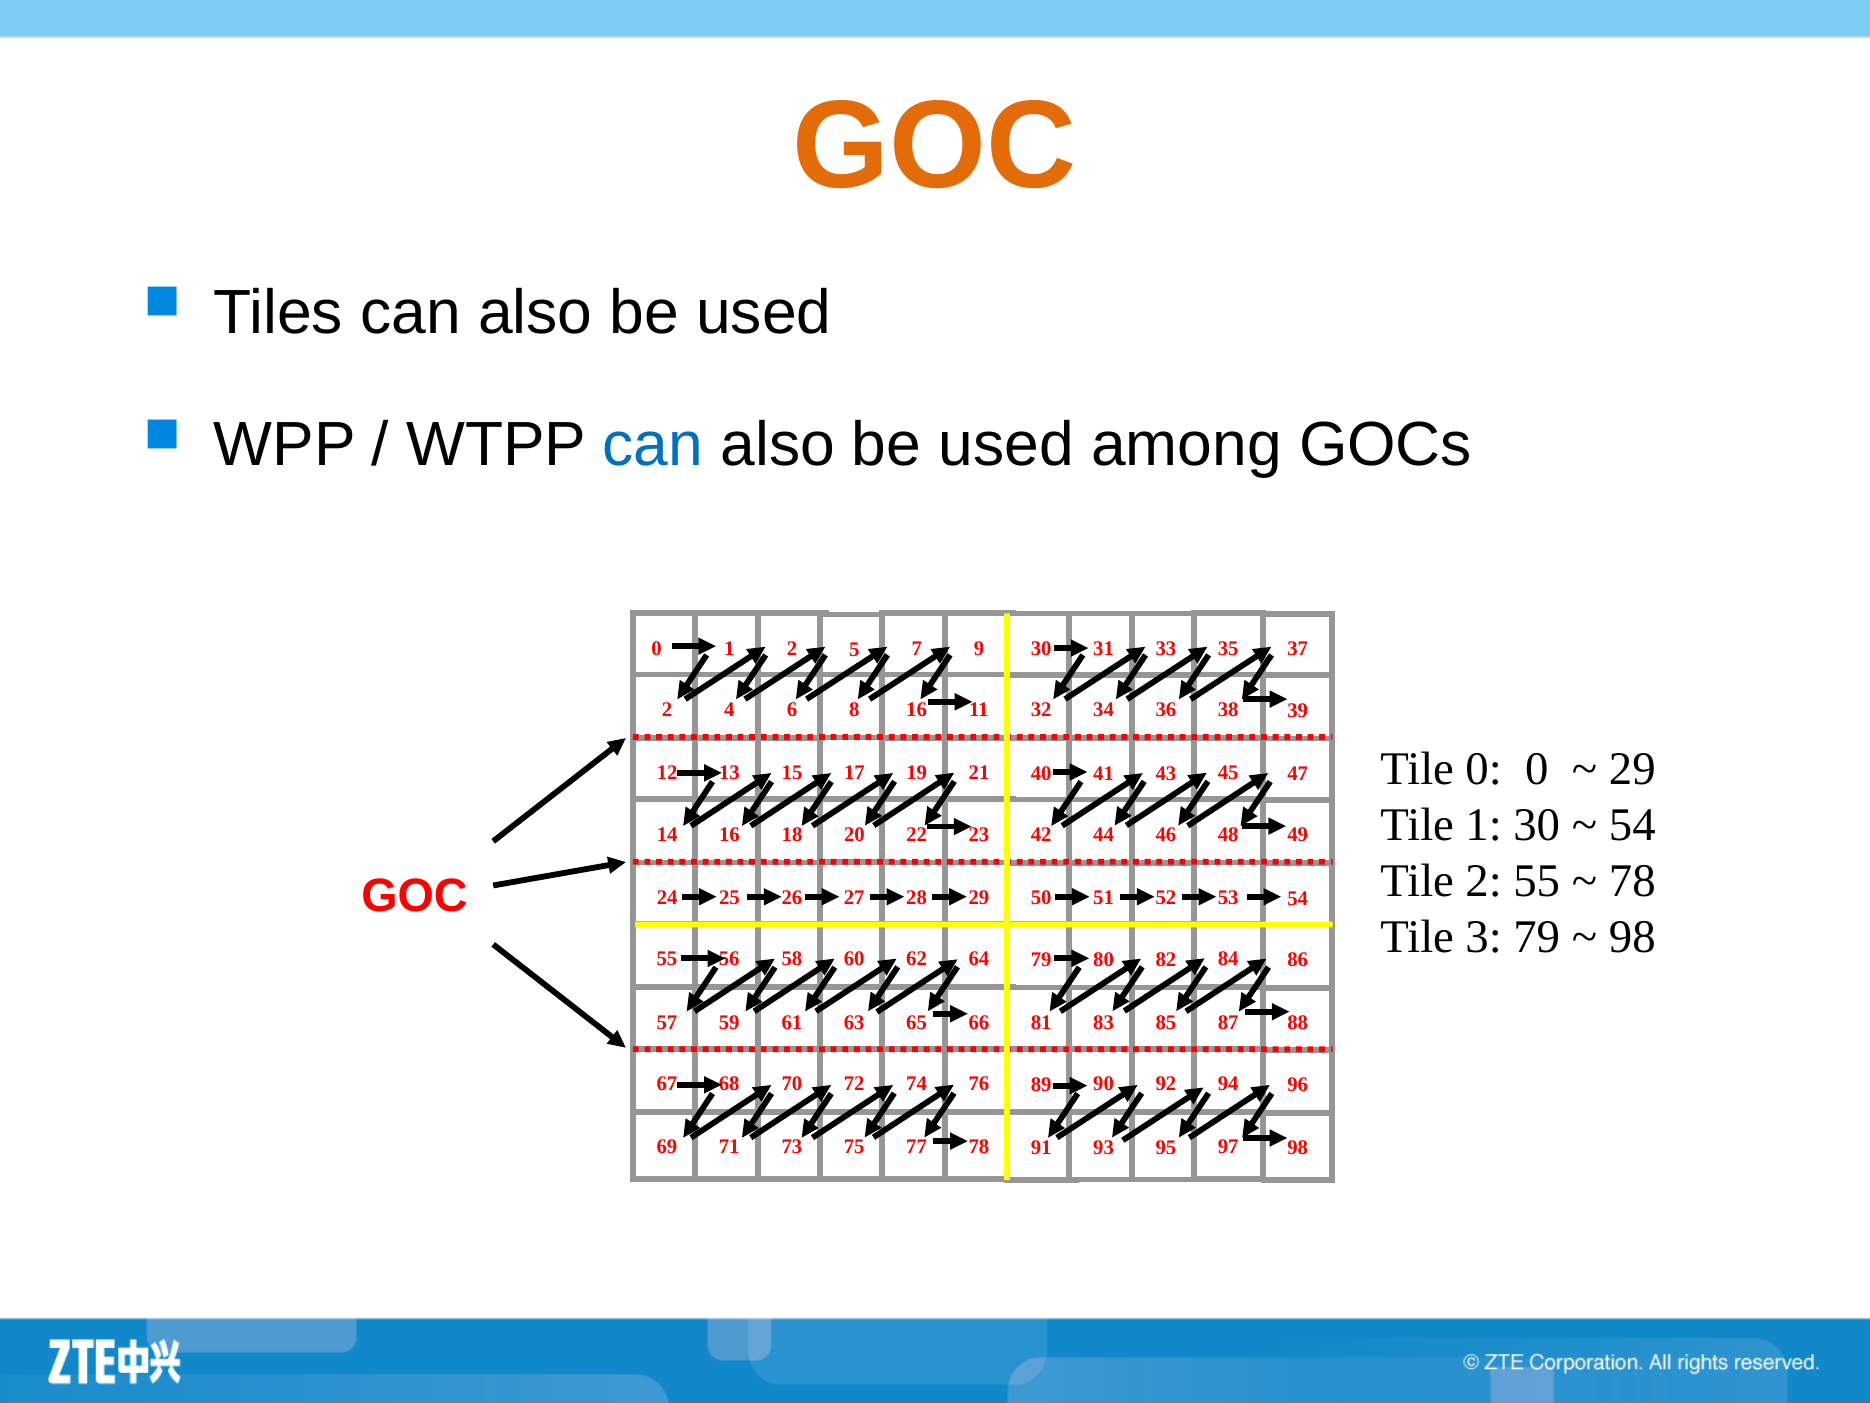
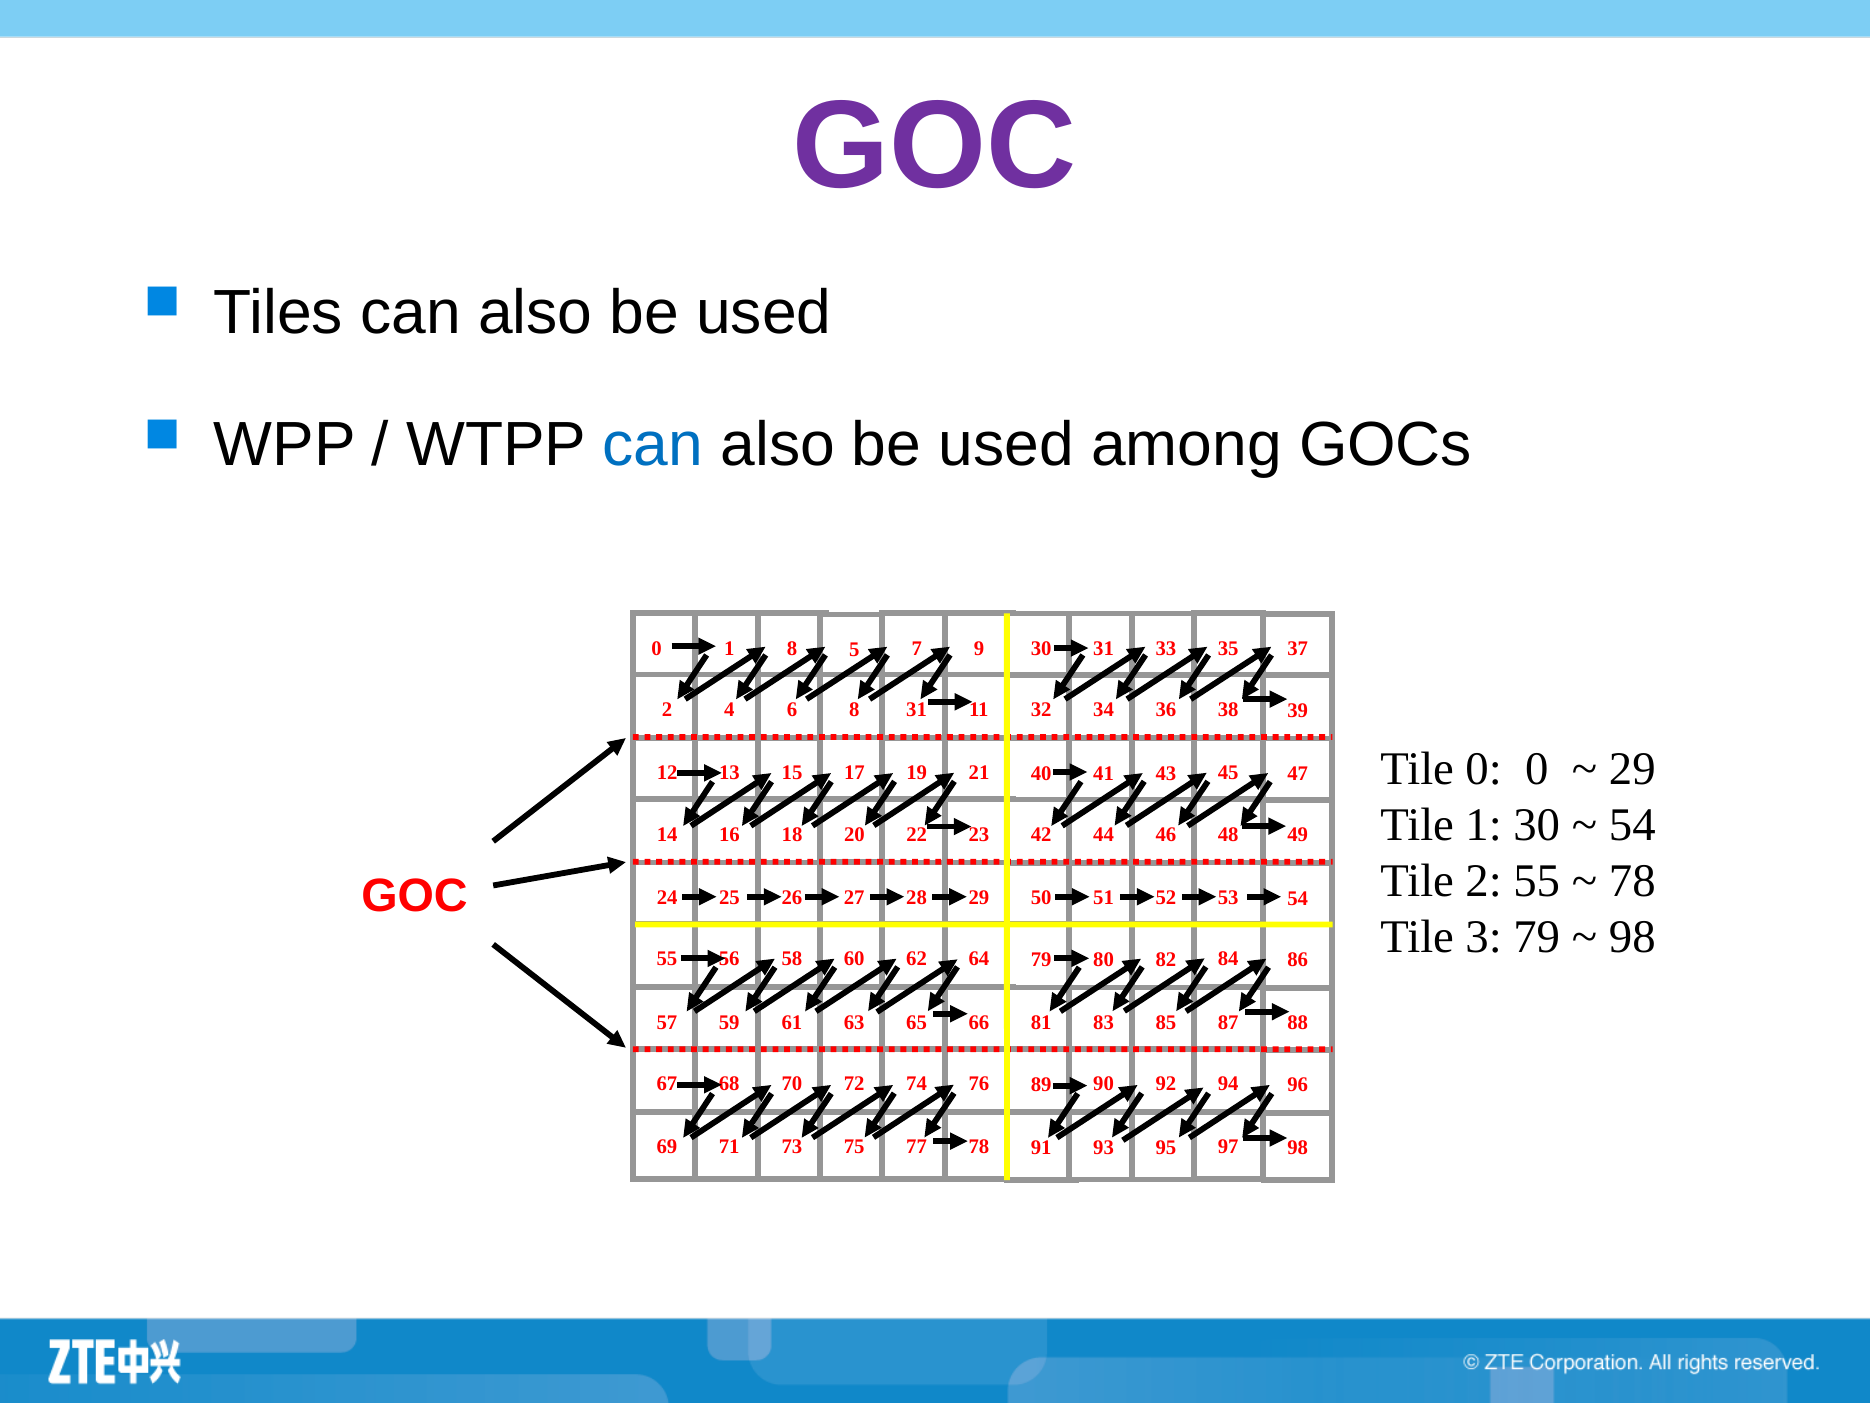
GOC at (935, 146) colour: orange -> purple
1 2: 2 -> 8
8 16: 16 -> 31
